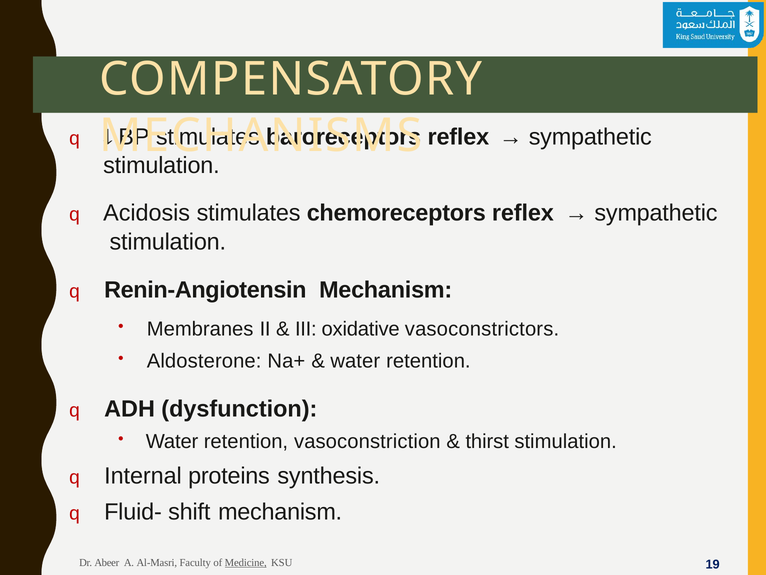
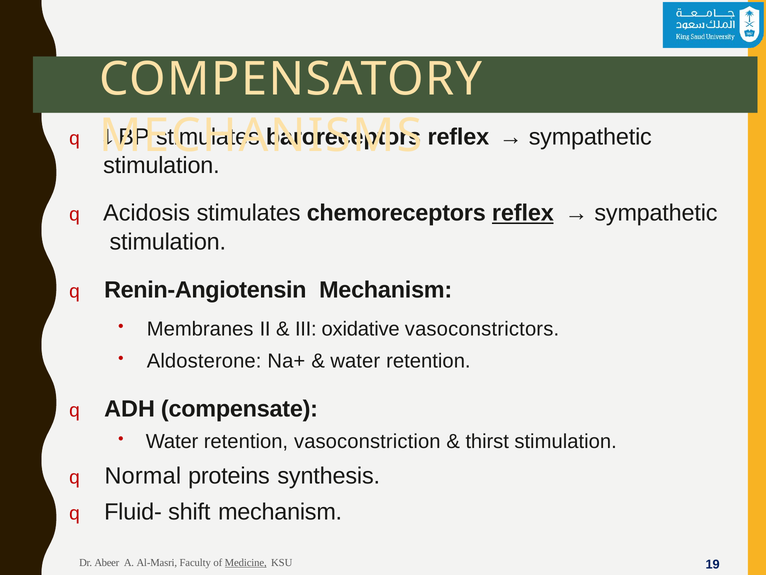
reflex at (523, 213) underline: none -> present
dysfunction: dysfunction -> compensate
Internal: Internal -> Normal
